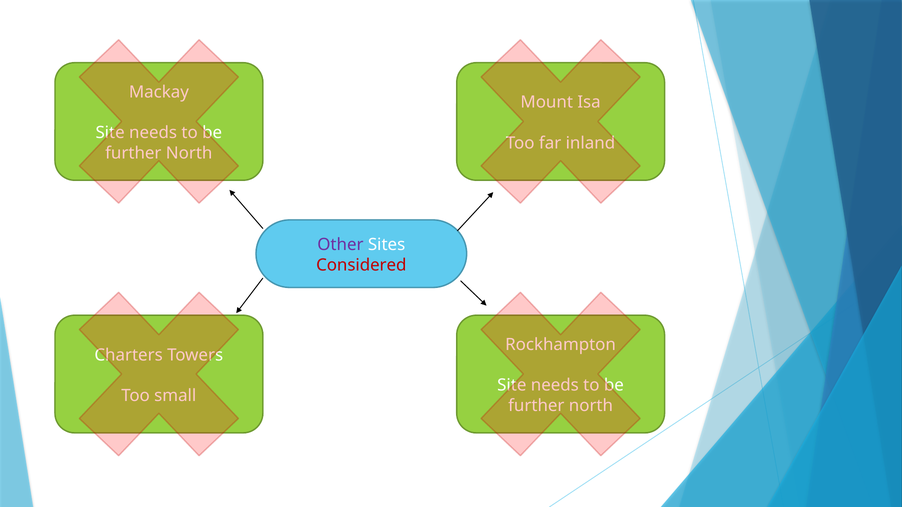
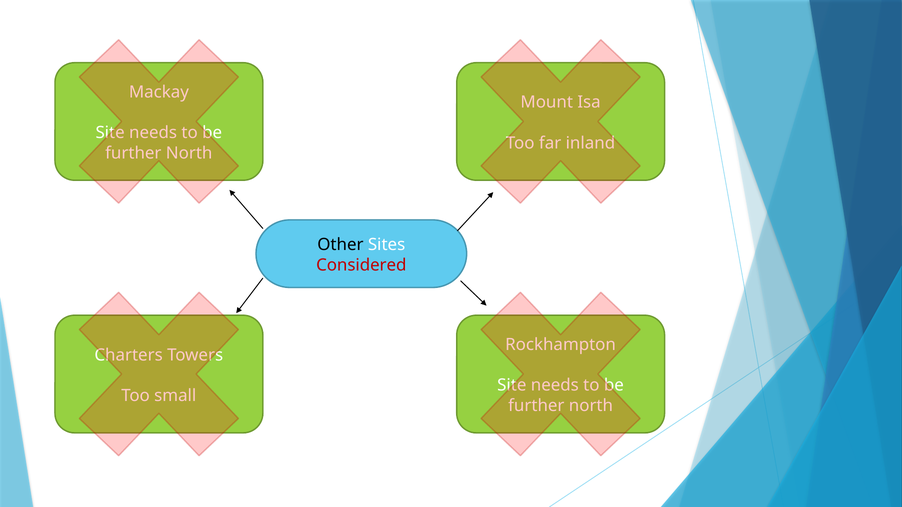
Other colour: purple -> black
